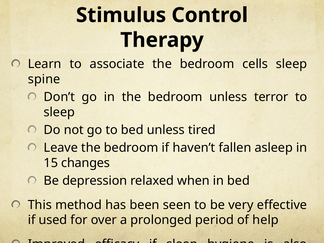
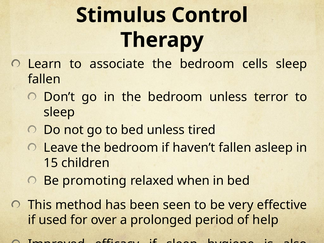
spine at (44, 79): spine -> fallen
changes: changes -> children
depression: depression -> promoting
